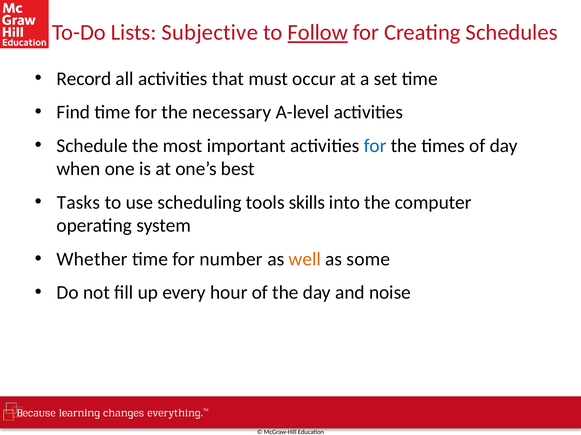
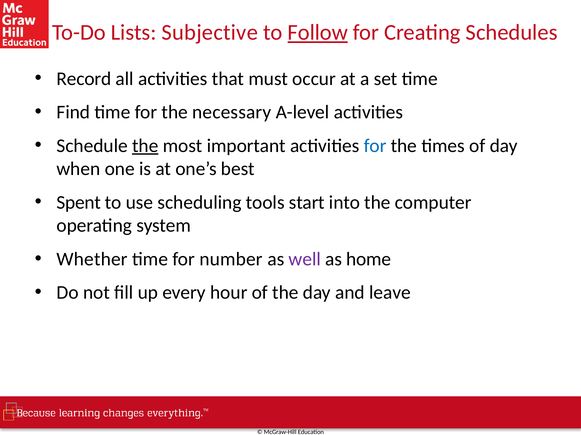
the at (145, 146) underline: none -> present
Tasks: Tasks -> Spent
skills: skills -> start
well colour: orange -> purple
some: some -> home
noise: noise -> leave
